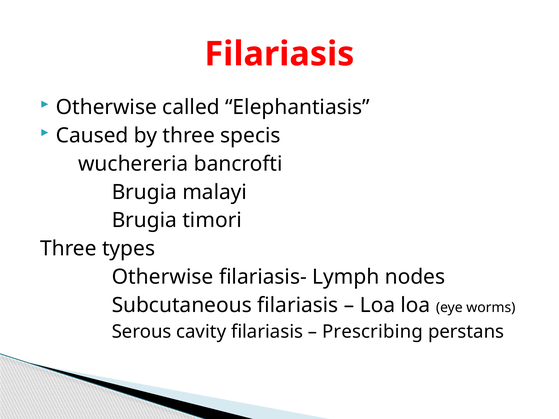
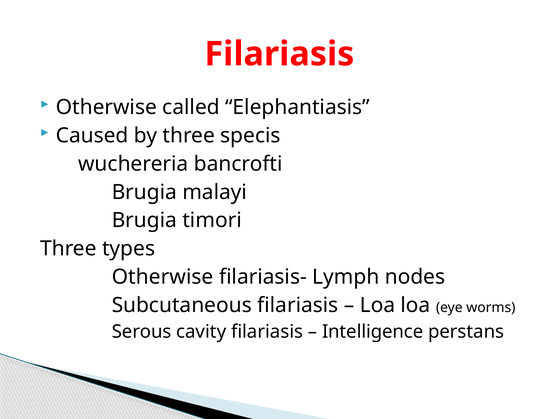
Prescribing: Prescribing -> Intelligence
